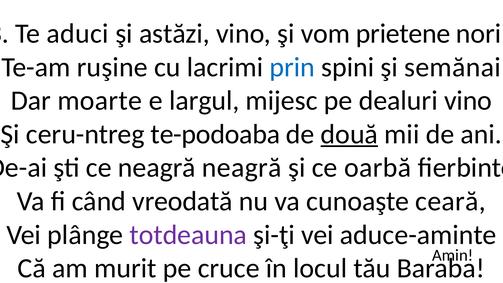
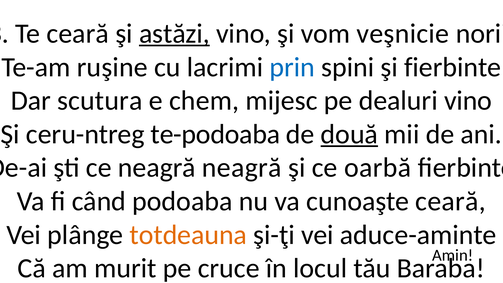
Te aduci: aduci -> ceară
astăzi underline: none -> present
prietene: prietene -> veşnicie
şi semănai: semănai -> fierbinte
moarte: moarte -> scutura
largul: largul -> chem
vreodată: vreodată -> podoaba
totdeauna colour: purple -> orange
